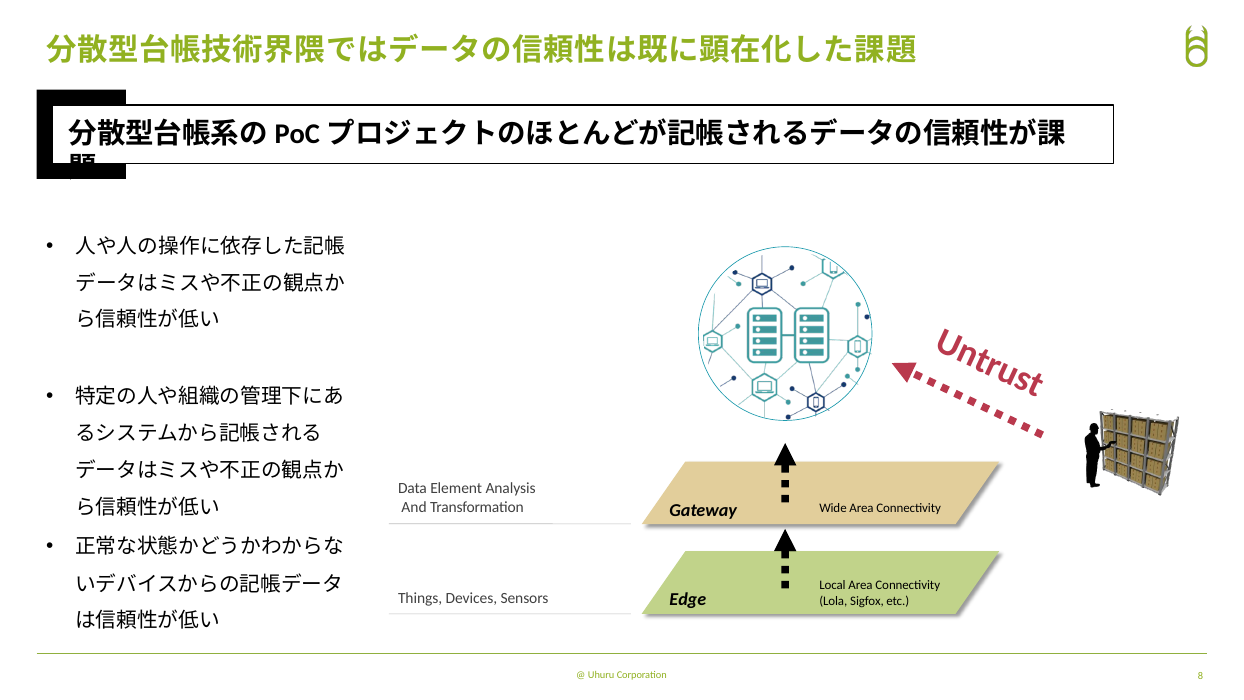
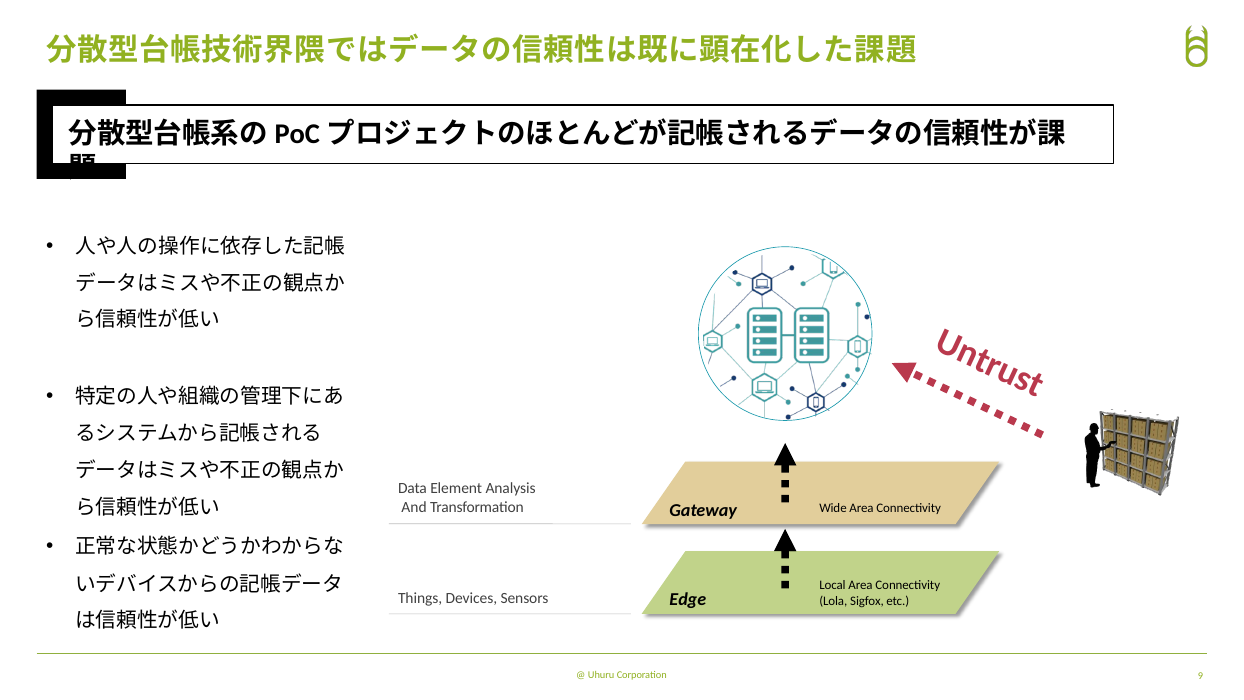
8: 8 -> 9
